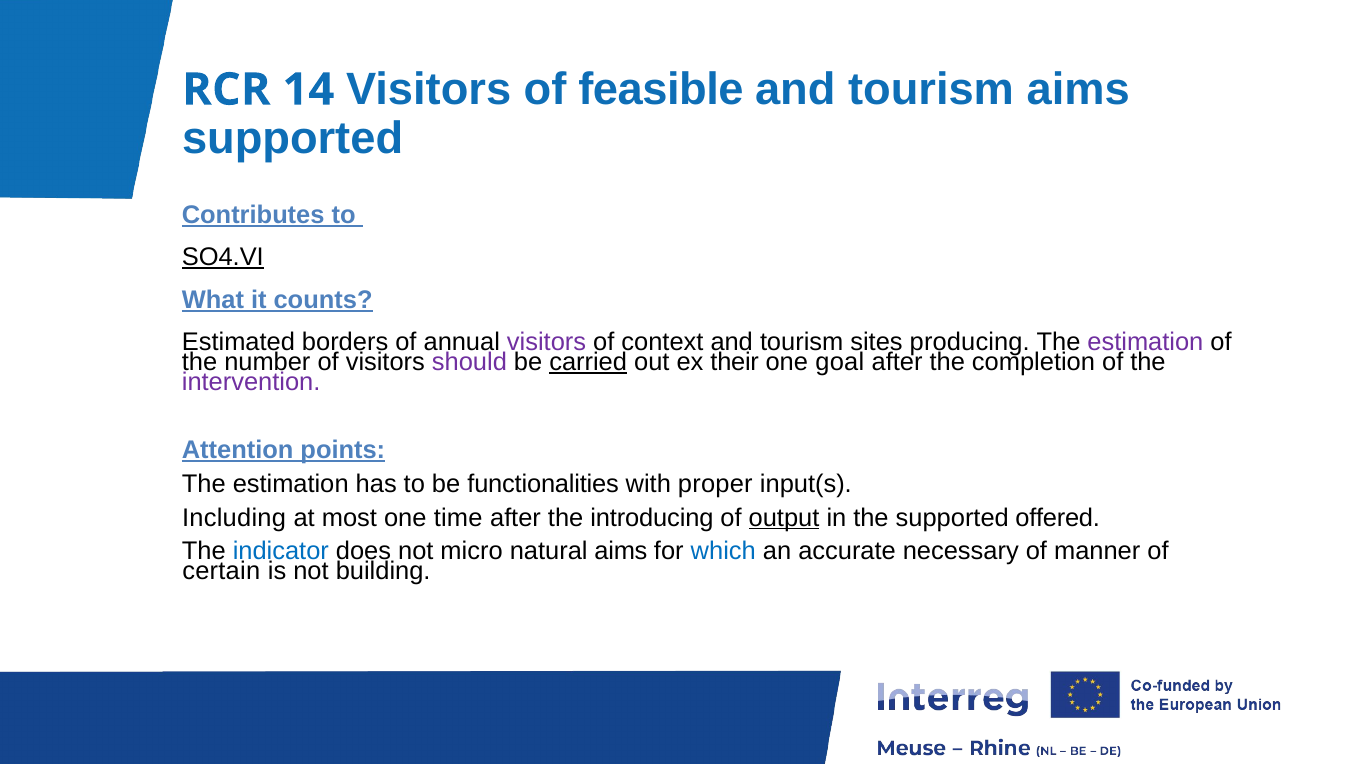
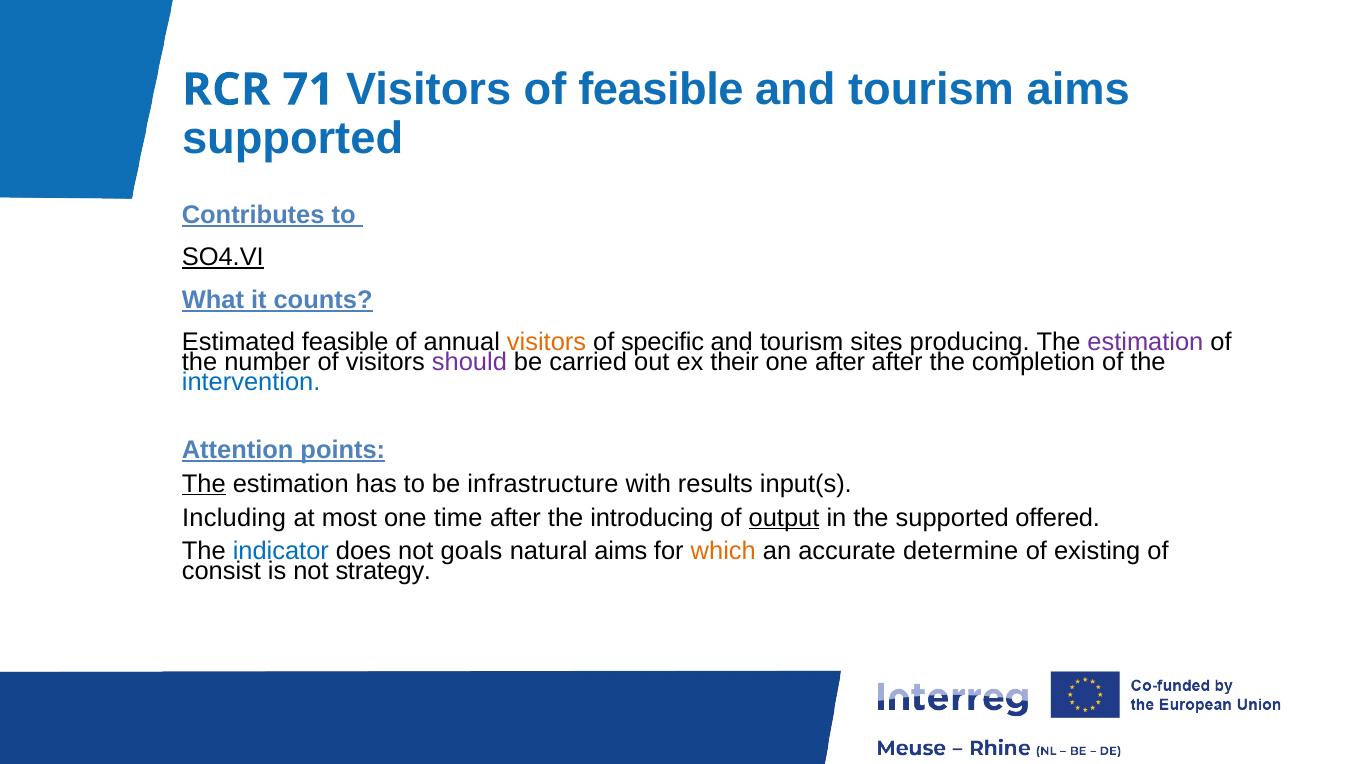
14: 14 -> 71
Estimated borders: borders -> feasible
visitors at (547, 342) colour: purple -> orange
context: context -> specific
carried underline: present -> none
one goal: goal -> after
intervention colour: purple -> blue
The at (204, 484) underline: none -> present
functionalities: functionalities -> infrastructure
proper: proper -> results
micro: micro -> goals
which colour: blue -> orange
necessary: necessary -> determine
manner: manner -> existing
certain: certain -> consist
building: building -> strategy
